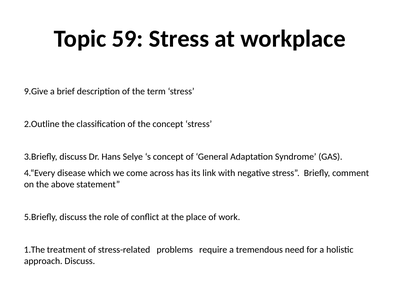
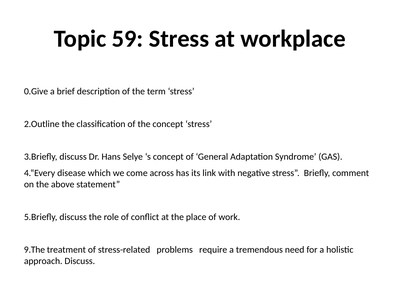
9.Give: 9.Give -> 0.Give
1.The: 1.The -> 9.The
